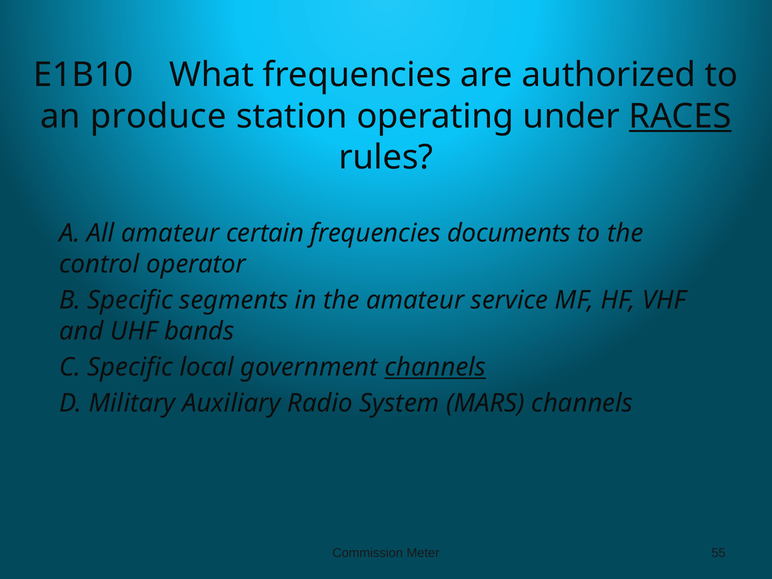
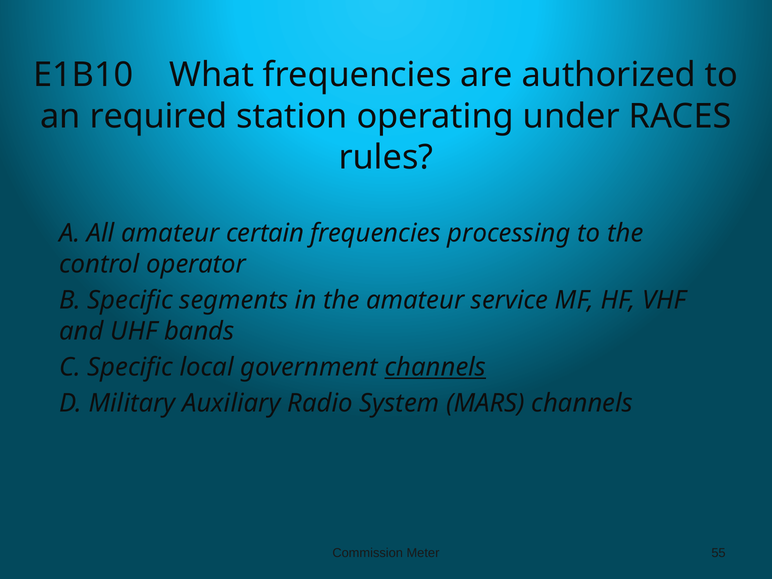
produce: produce -> required
RACES underline: present -> none
documents: documents -> processing
